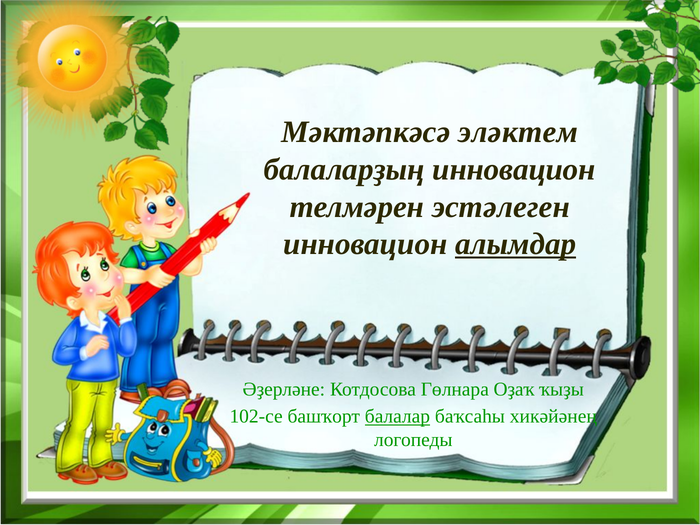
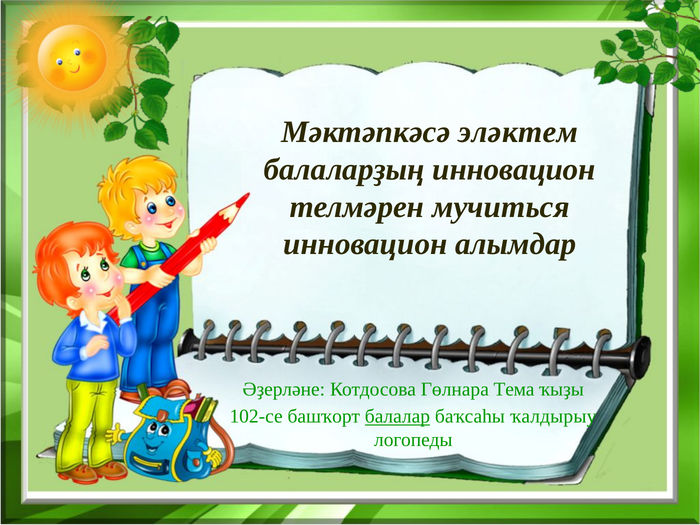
эстәлеген: эстәлеген -> мучиться
алымдар underline: present -> none
Оҙаҡ: Оҙаҡ -> Тема
хикәйәнең: хикәйәнең -> ҡалдырыу
